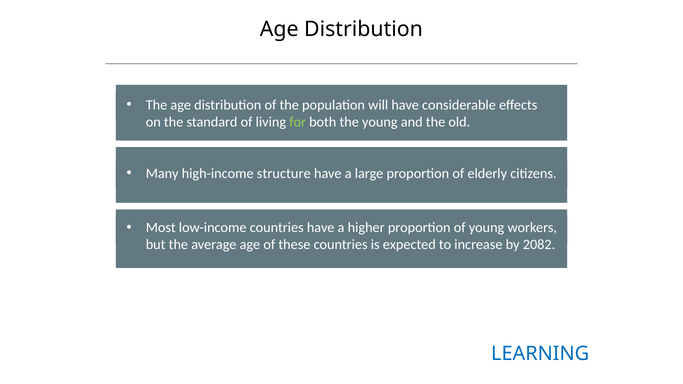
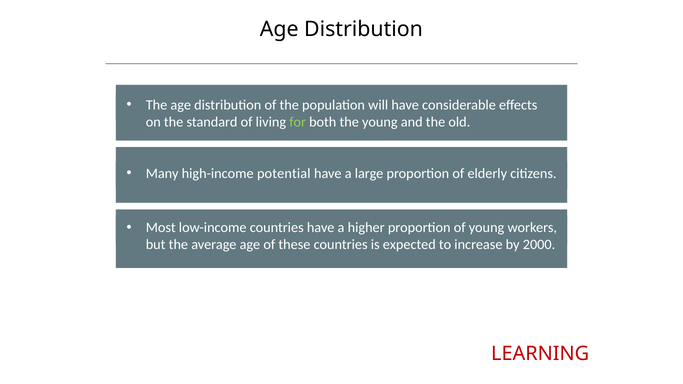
structure: structure -> potential
2082: 2082 -> 2000
LEARNING colour: blue -> red
